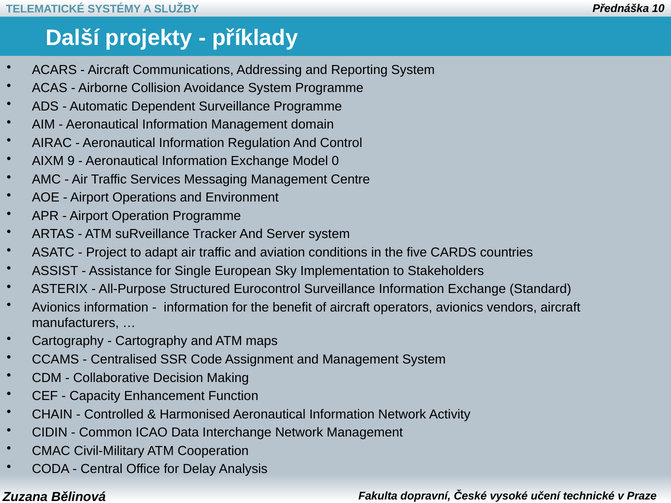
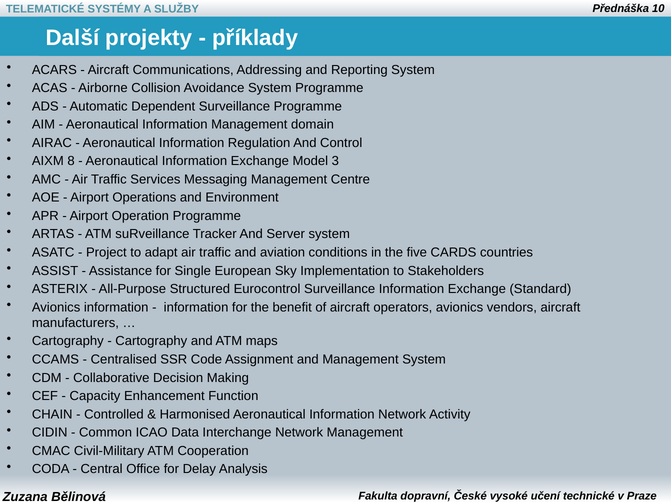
9: 9 -> 8
0: 0 -> 3
